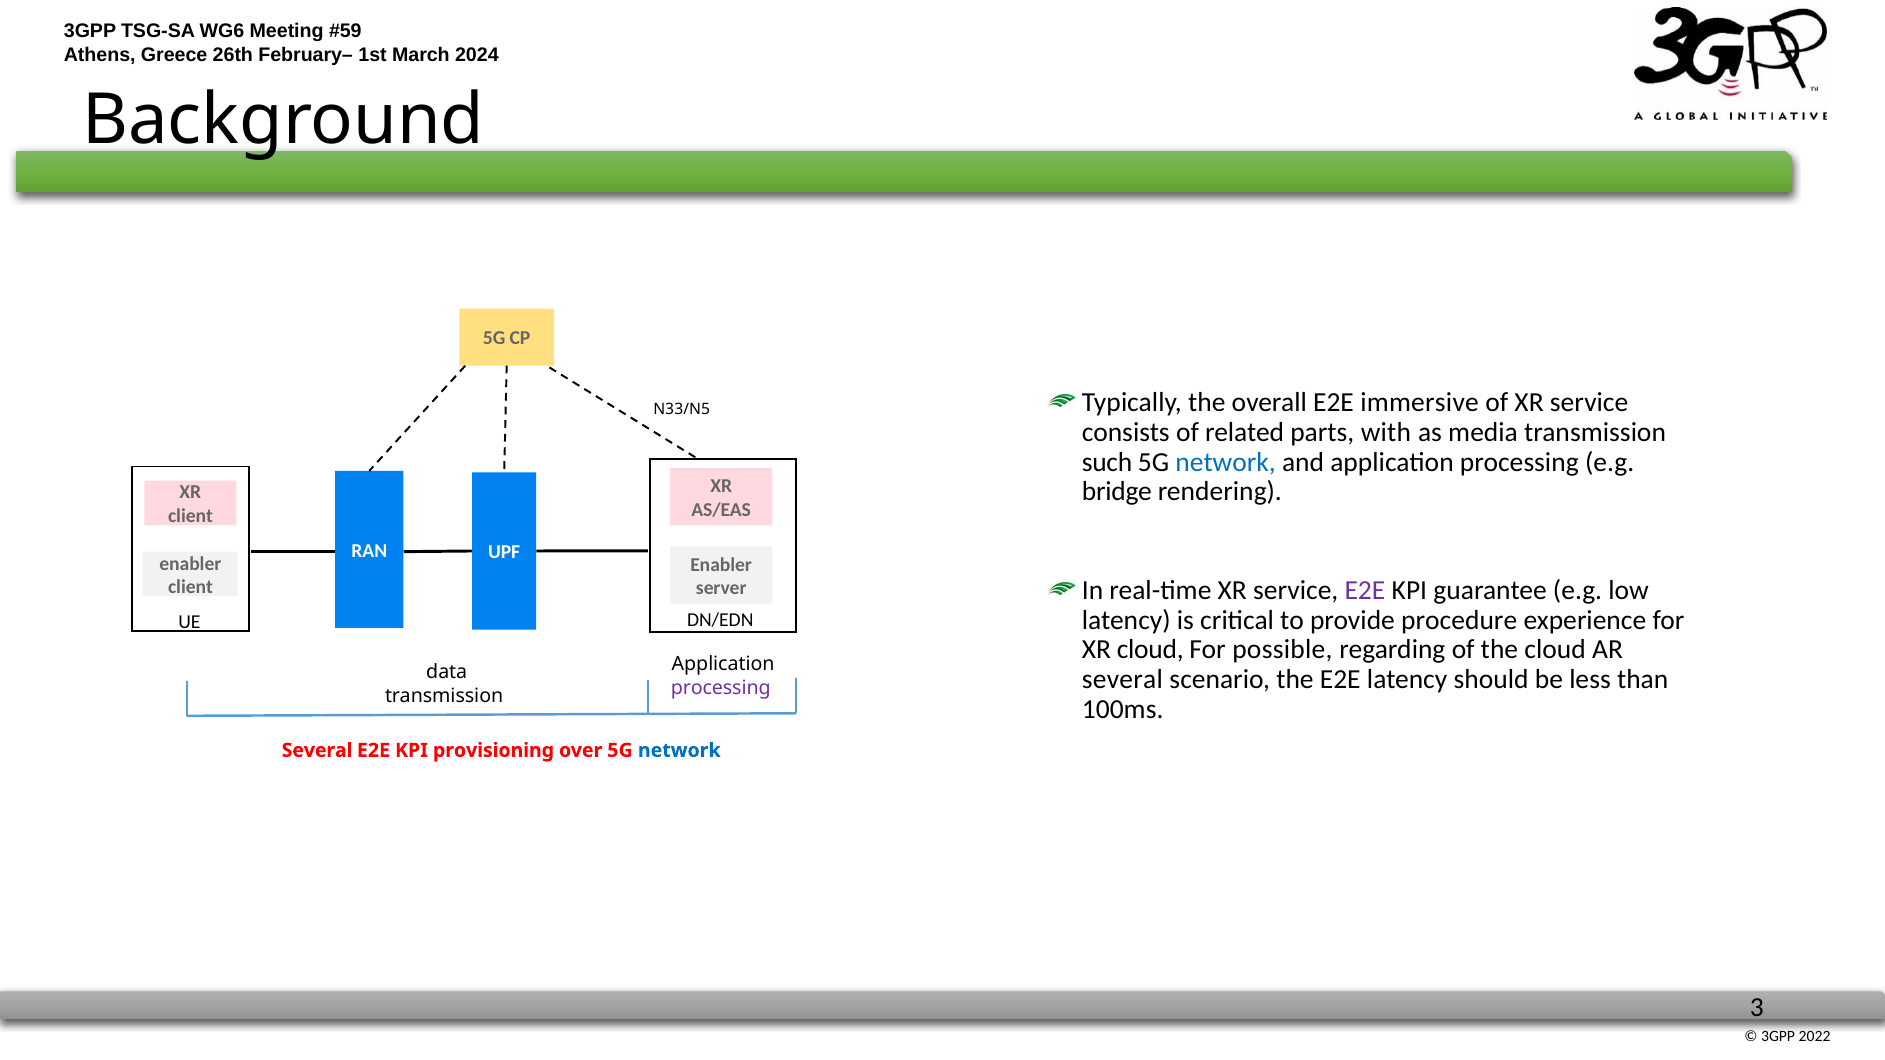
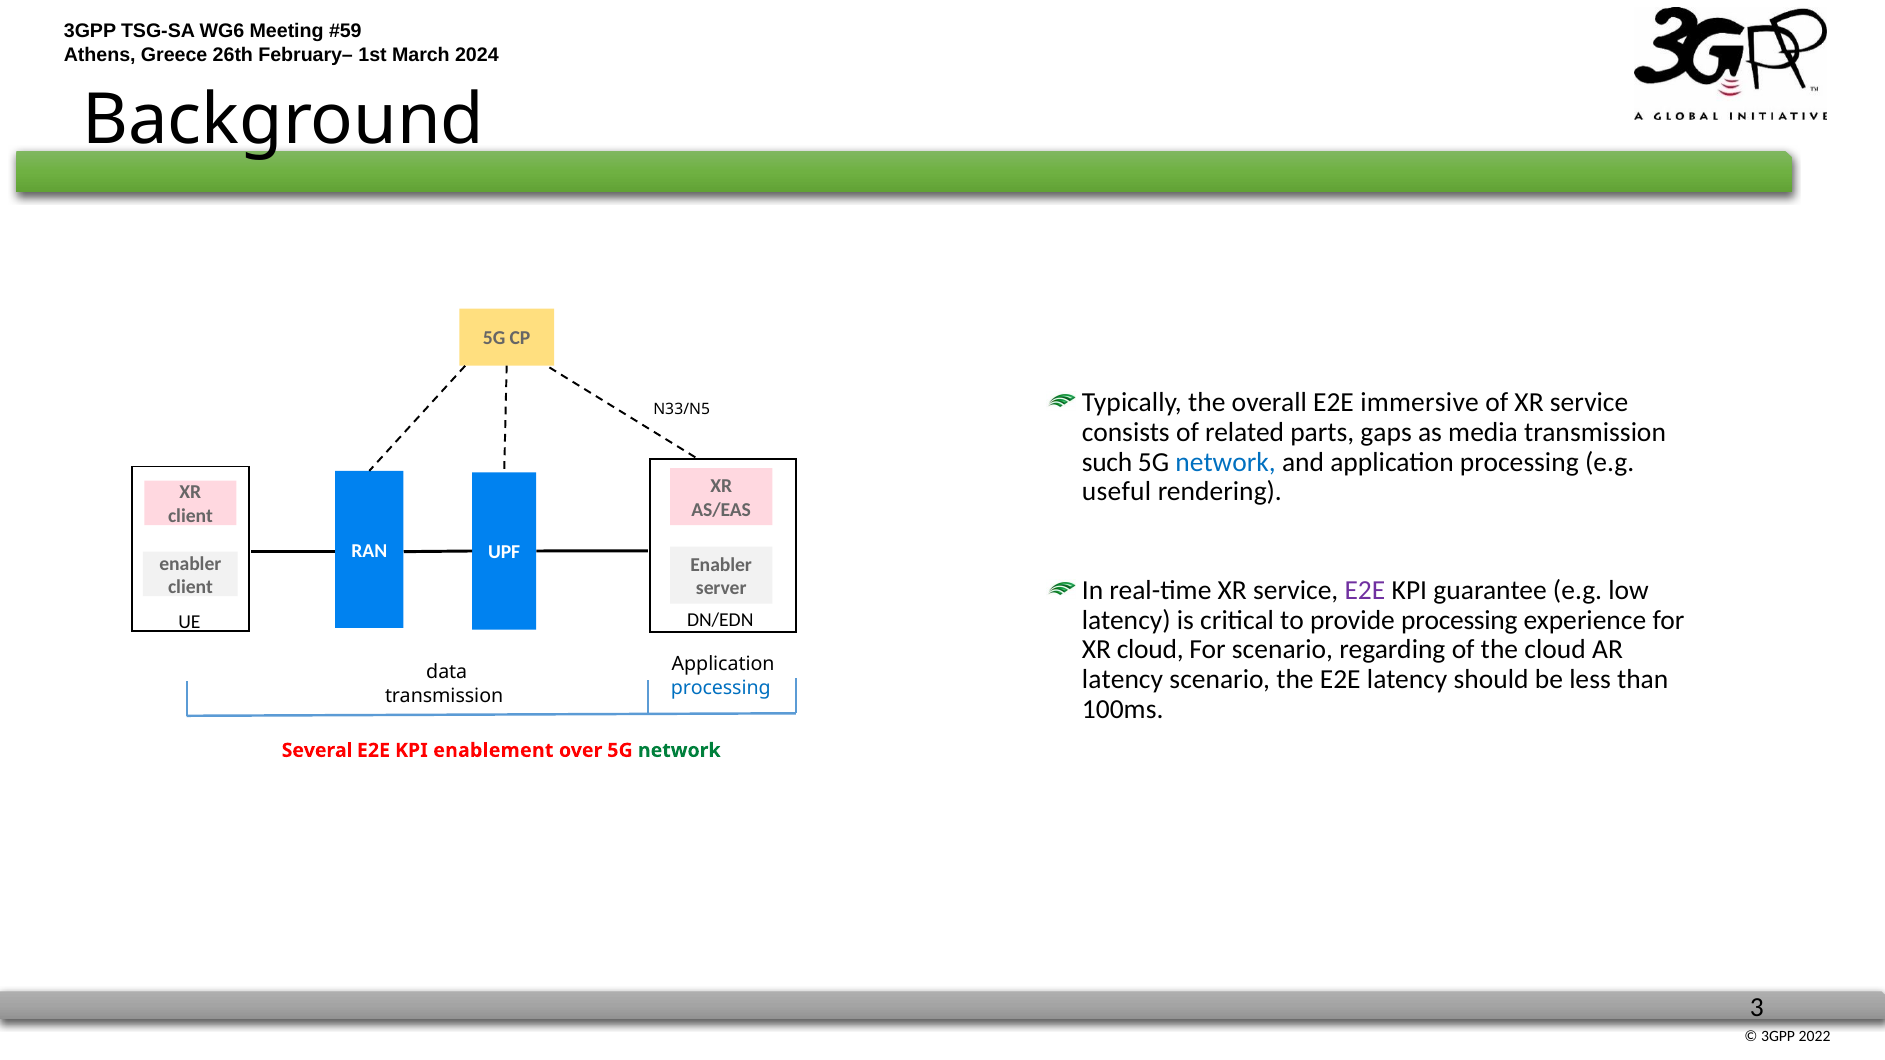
with: with -> gaps
bridge: bridge -> useful
provide procedure: procedure -> processing
For possible: possible -> scenario
several at (1122, 680): several -> latency
processing at (721, 688) colour: purple -> blue
provisioning: provisioning -> enablement
network at (679, 751) colour: blue -> green
